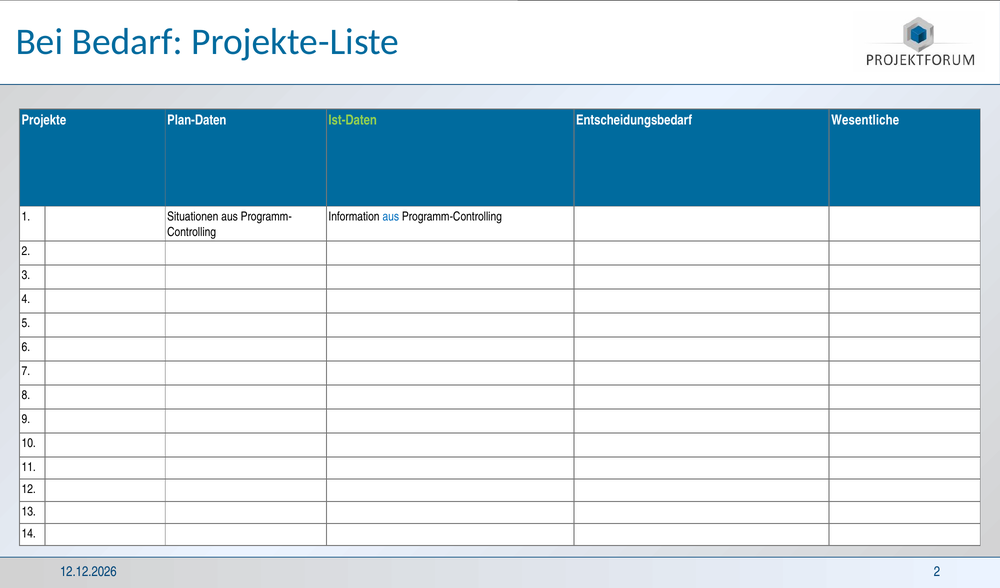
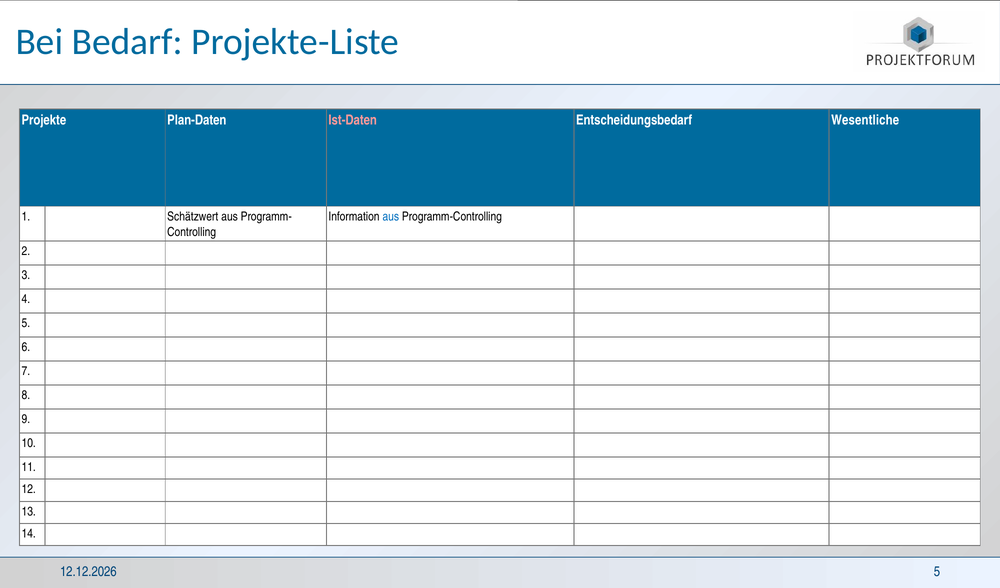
Ist-Daten colour: light green -> pink
Situationen: Situationen -> Schätzwert
2 at (937, 571): 2 -> 5
